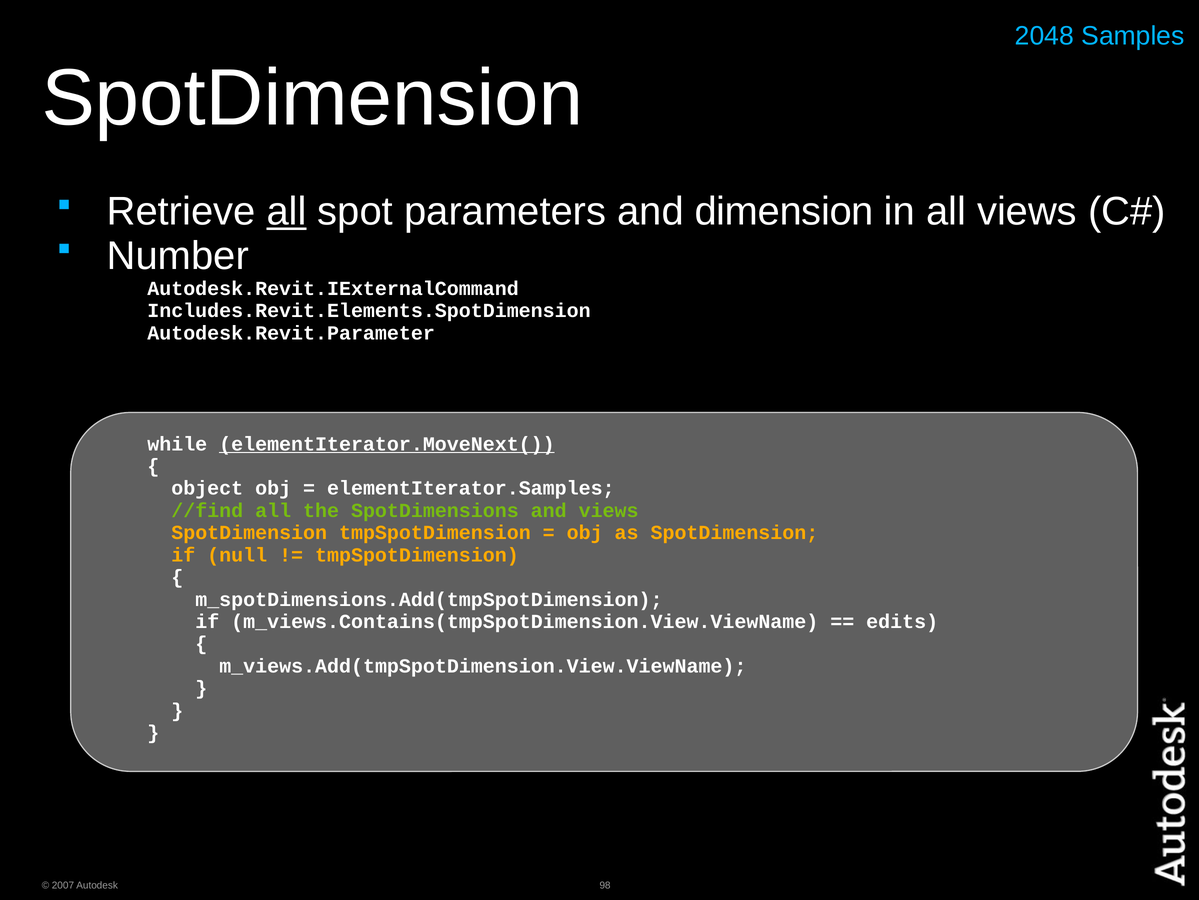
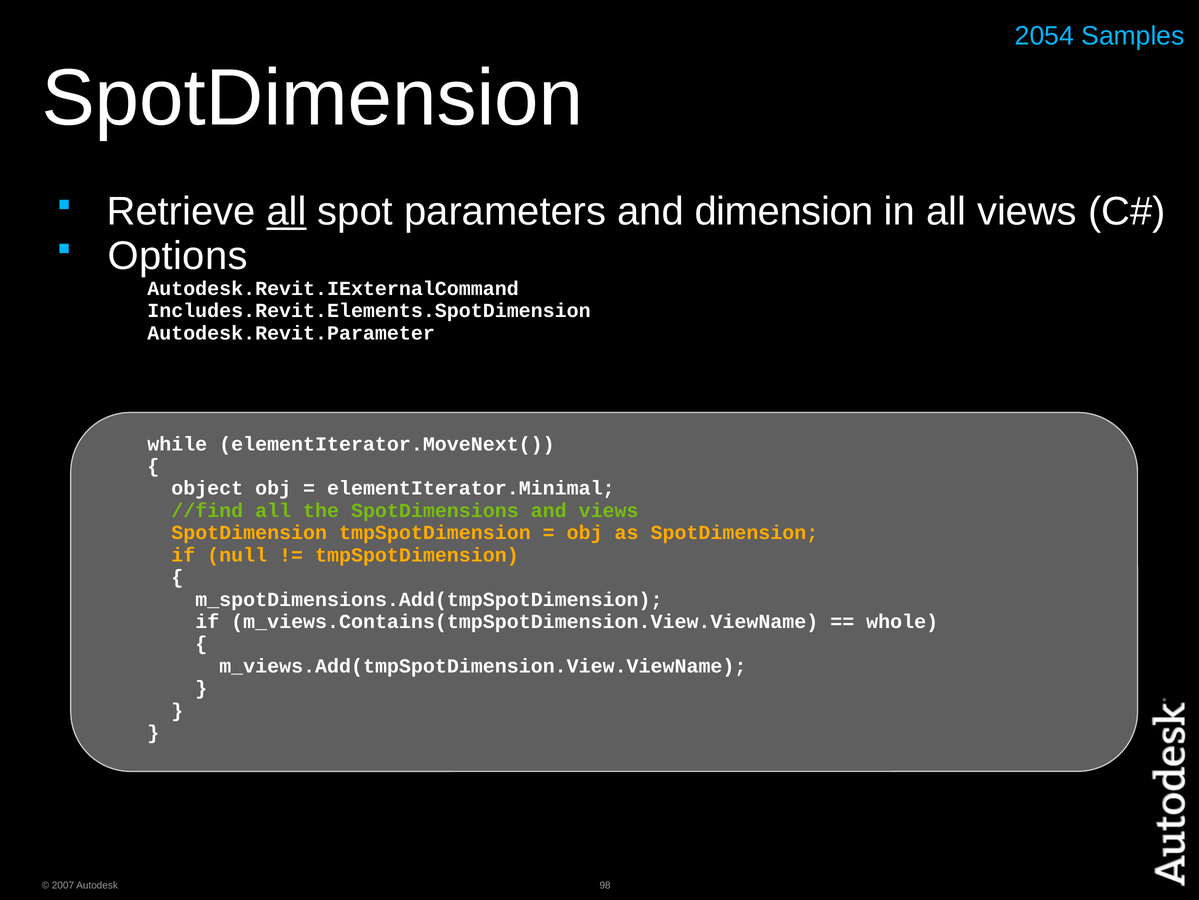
2048: 2048 -> 2054
Number: Number -> Options
elementIterator.MoveNext( underline: present -> none
elementIterator.Samples: elementIterator.Samples -> elementIterator.Minimal
edits: edits -> whole
